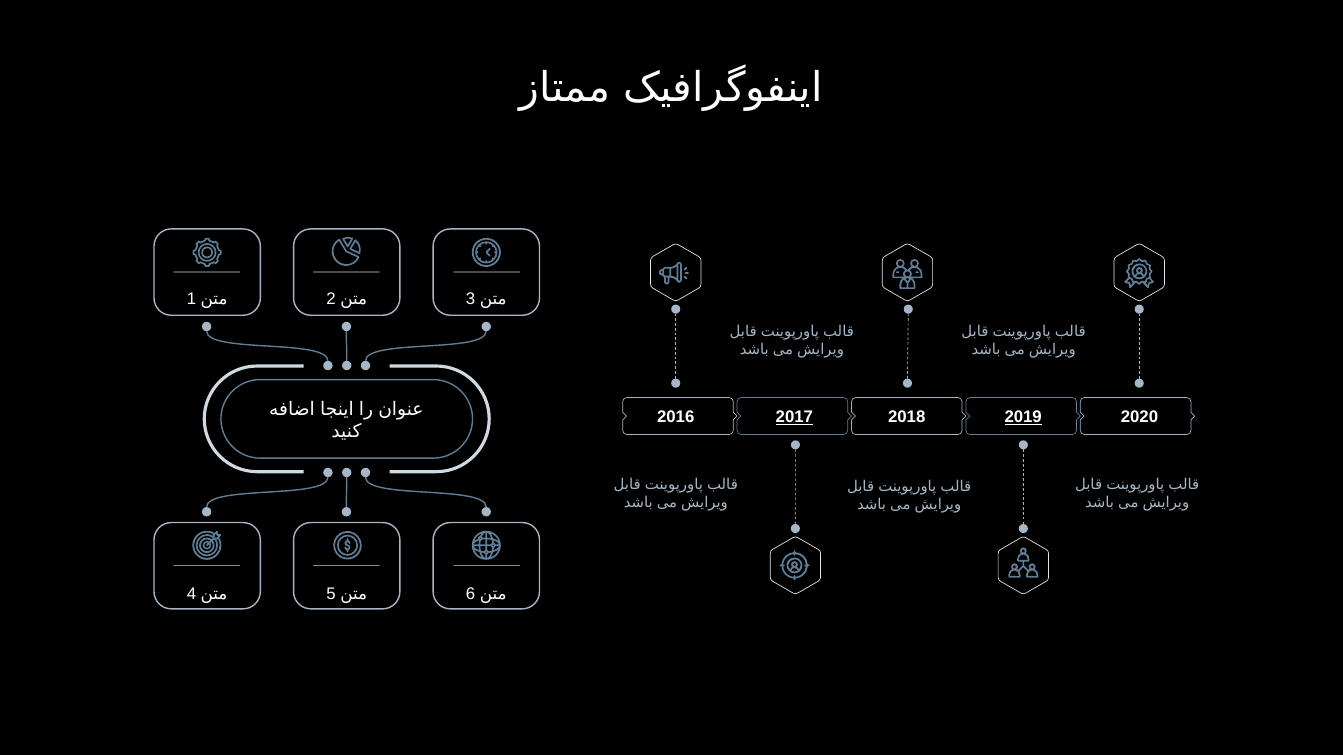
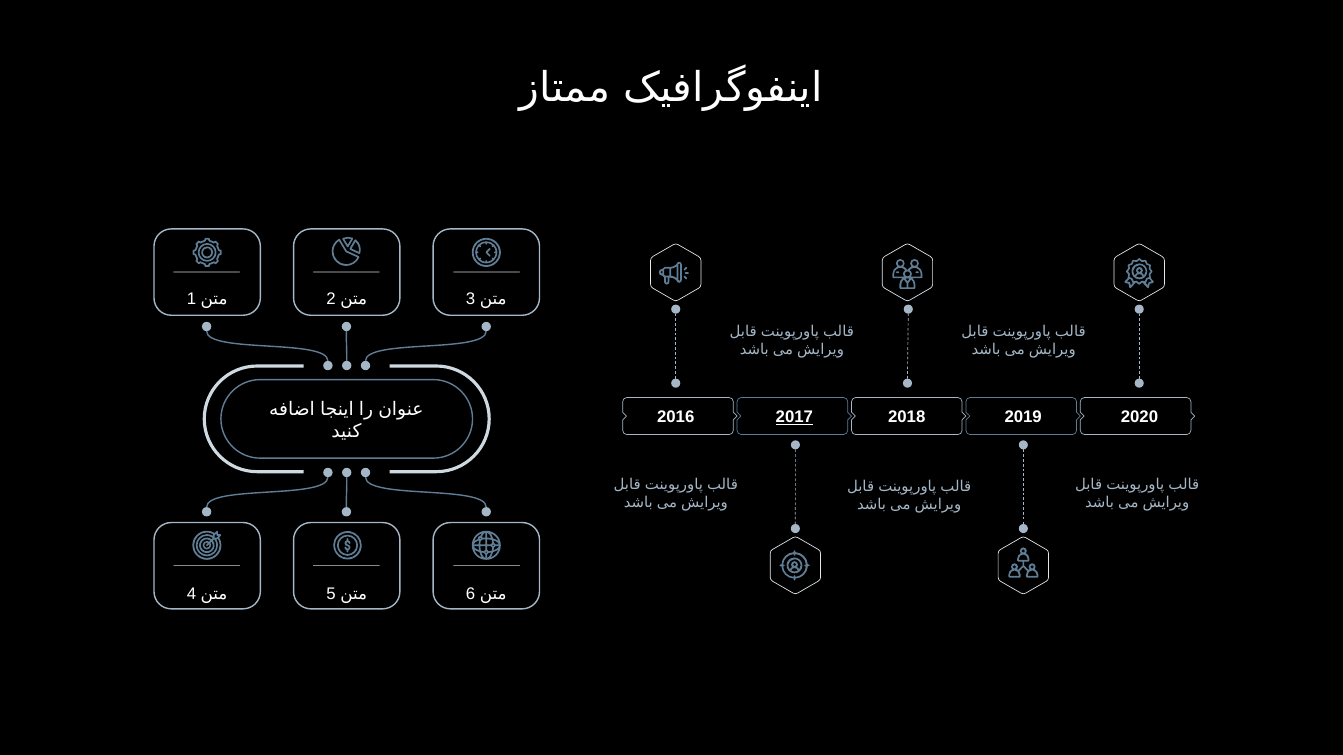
2019 underline: present -> none
